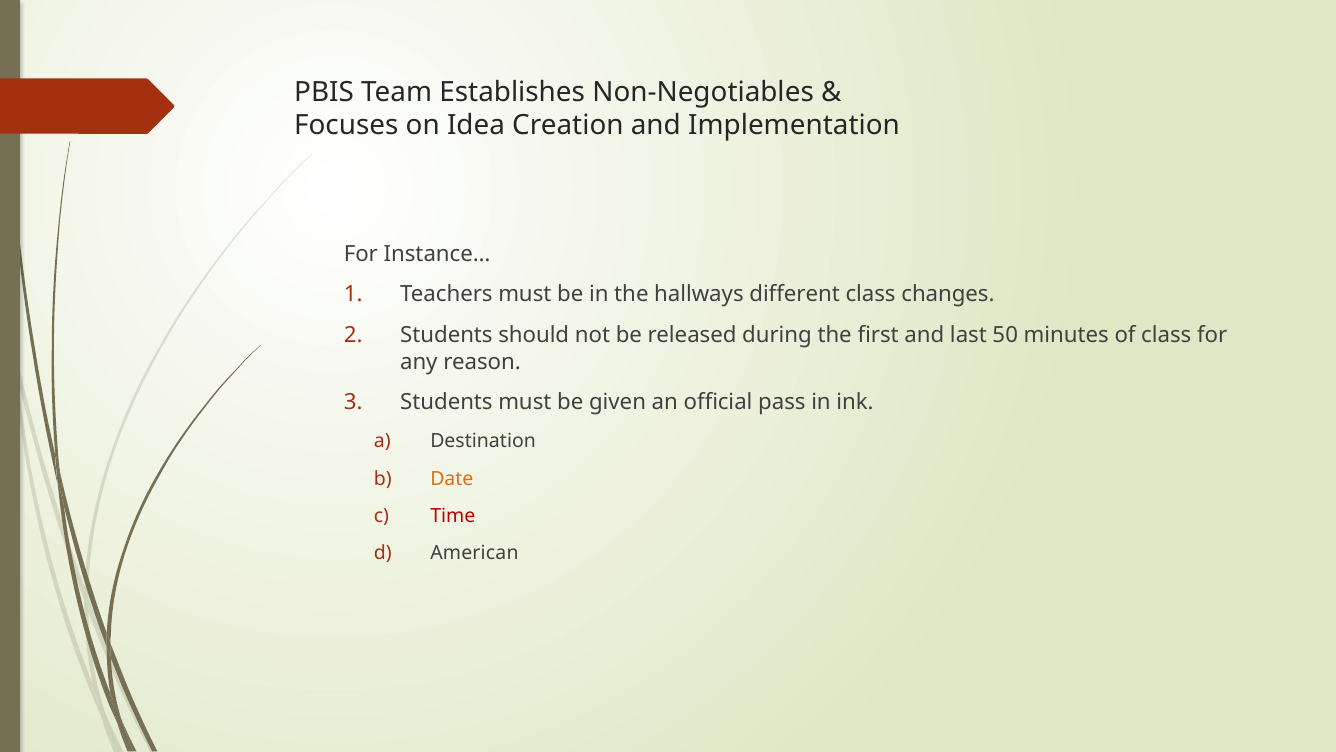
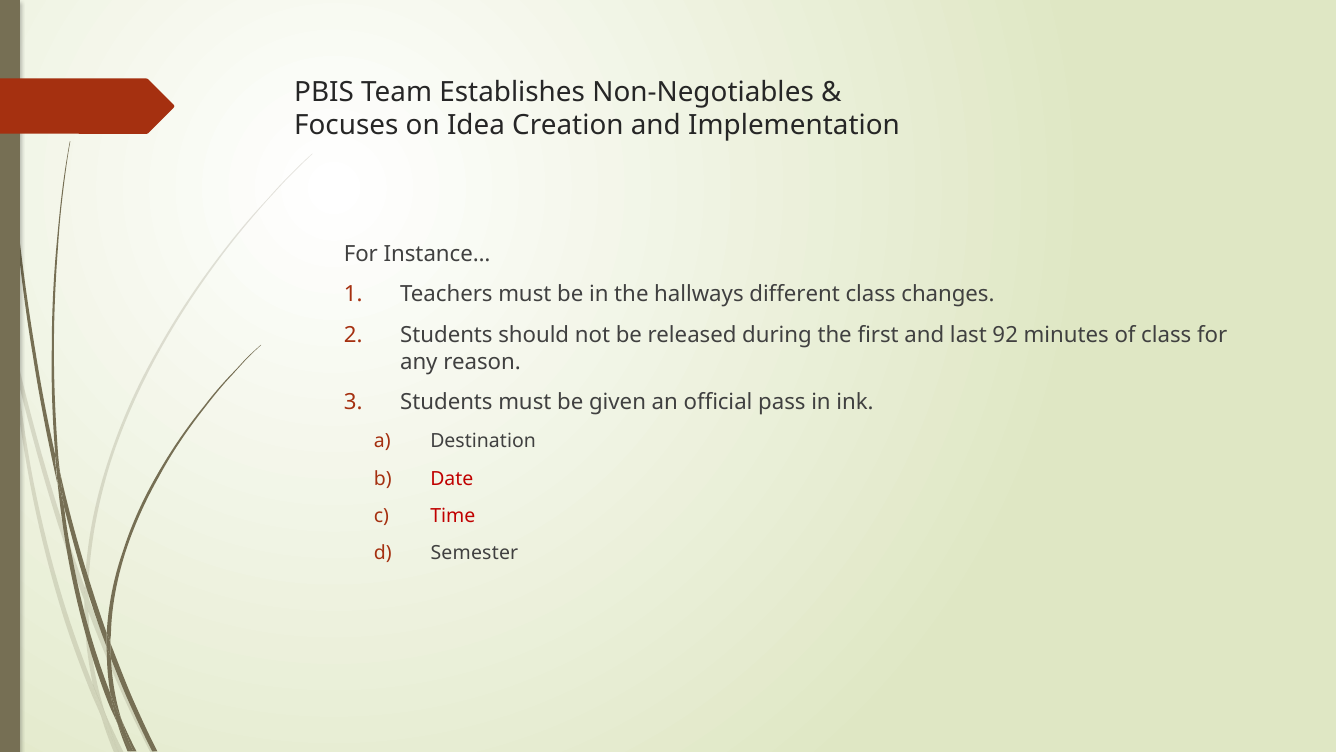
50: 50 -> 92
Date colour: orange -> red
American: American -> Semester
